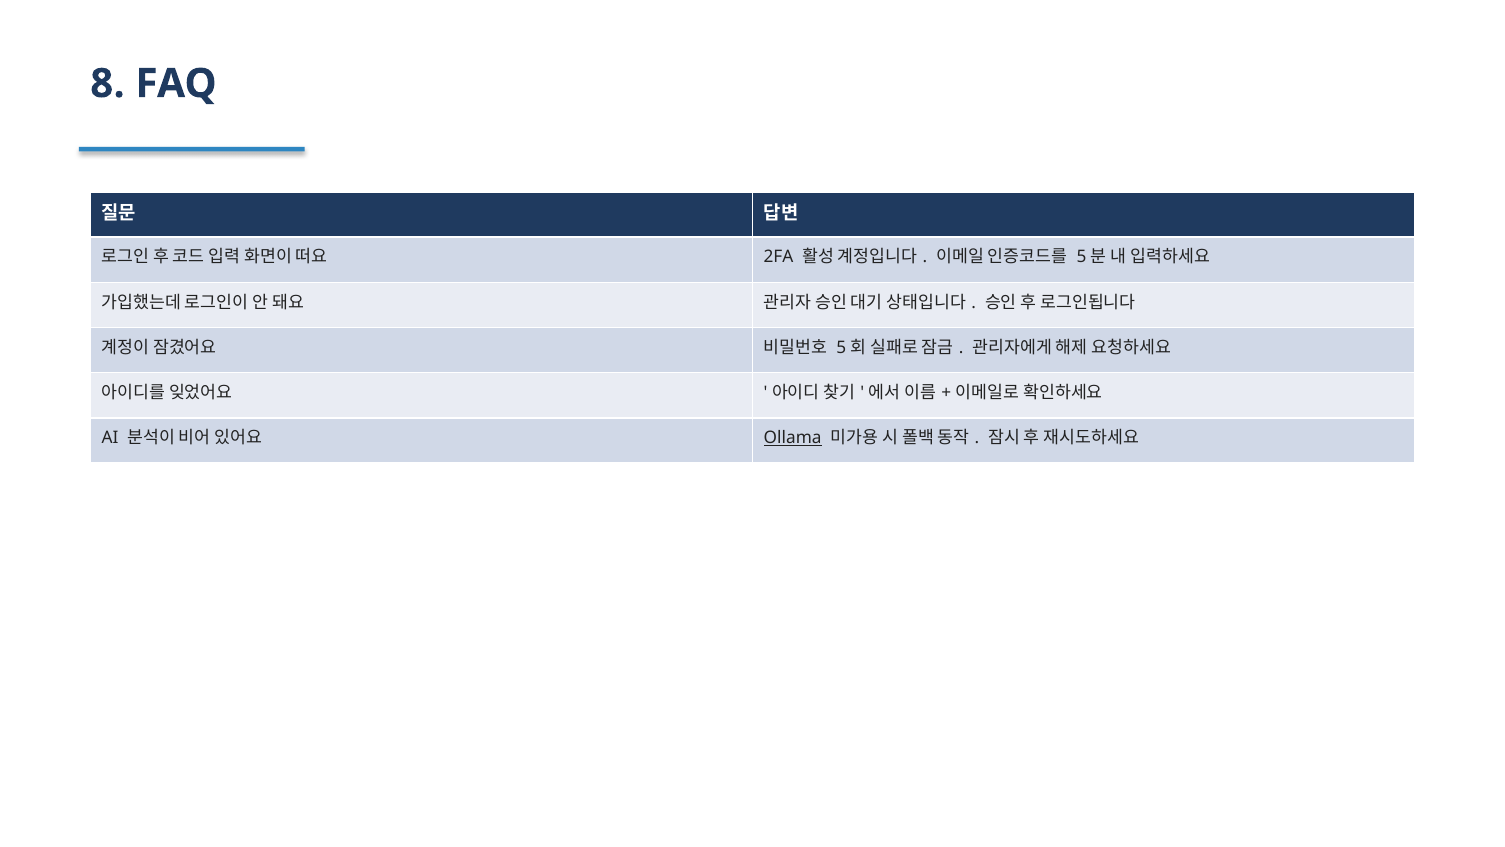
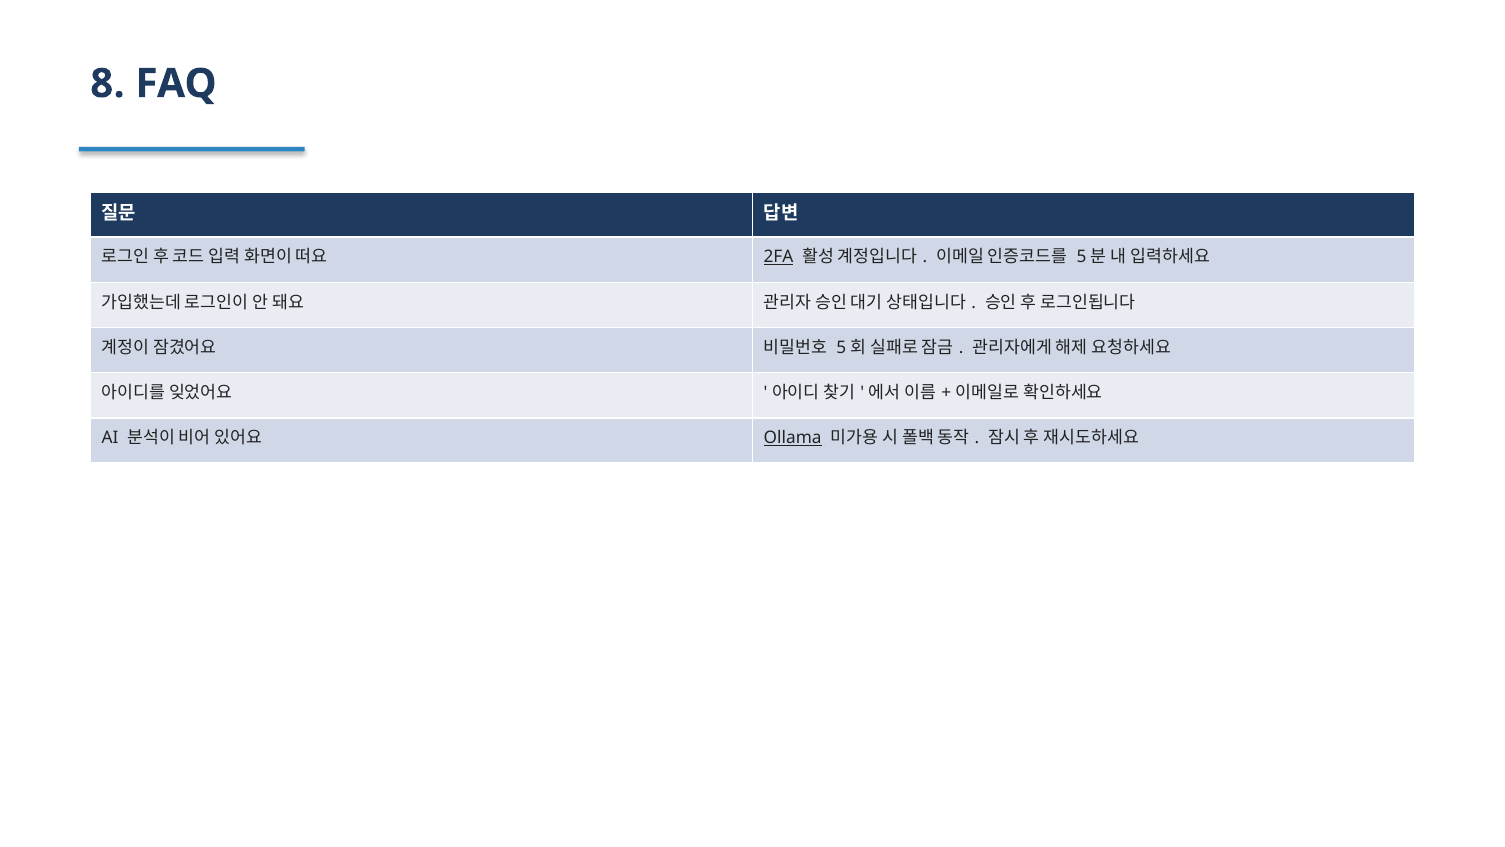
2FA underline: none -> present
